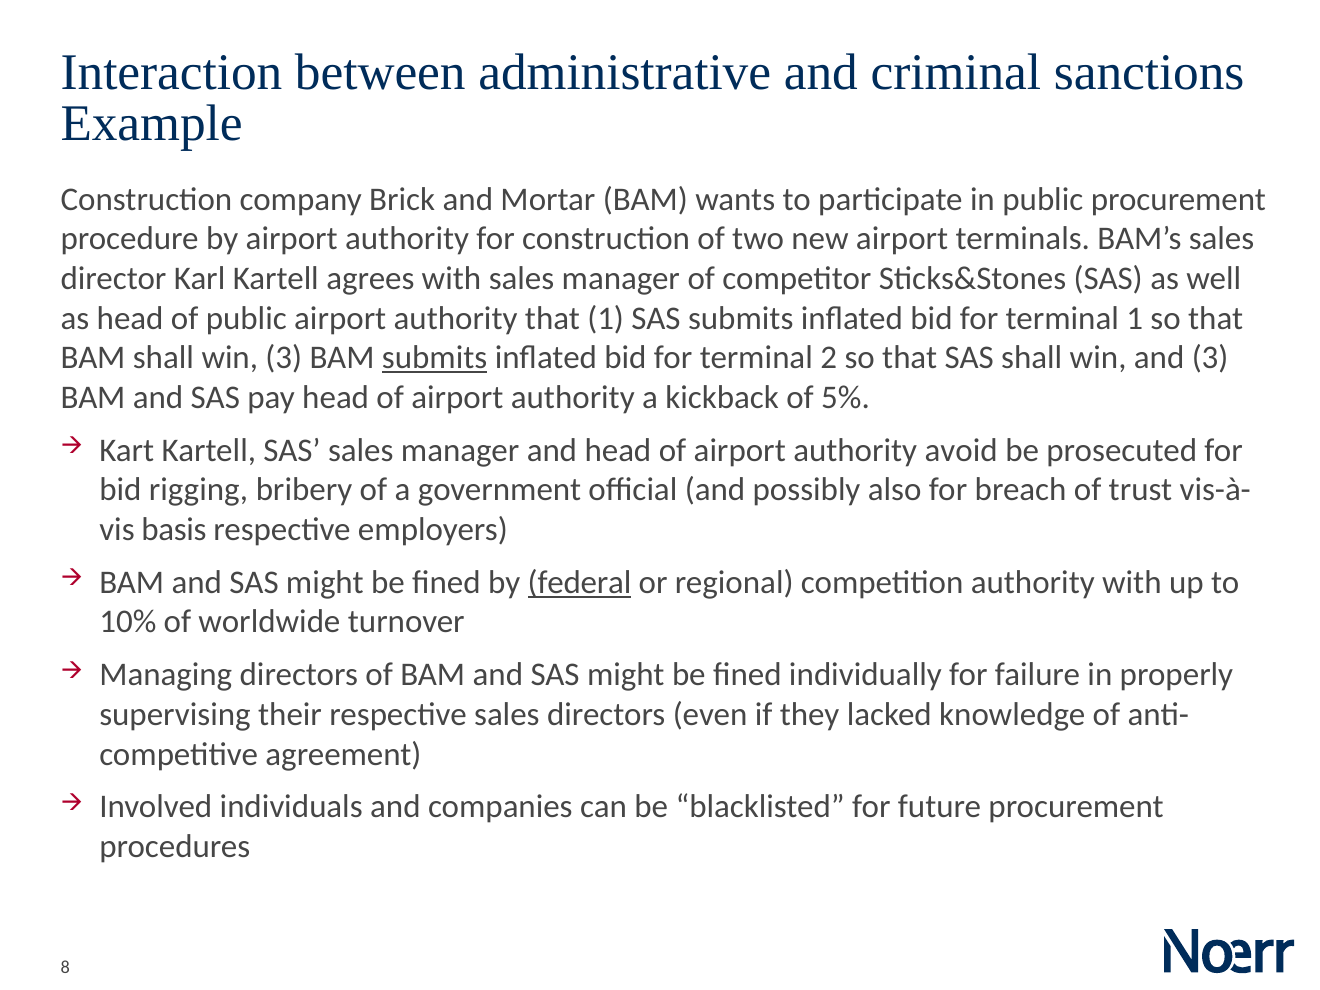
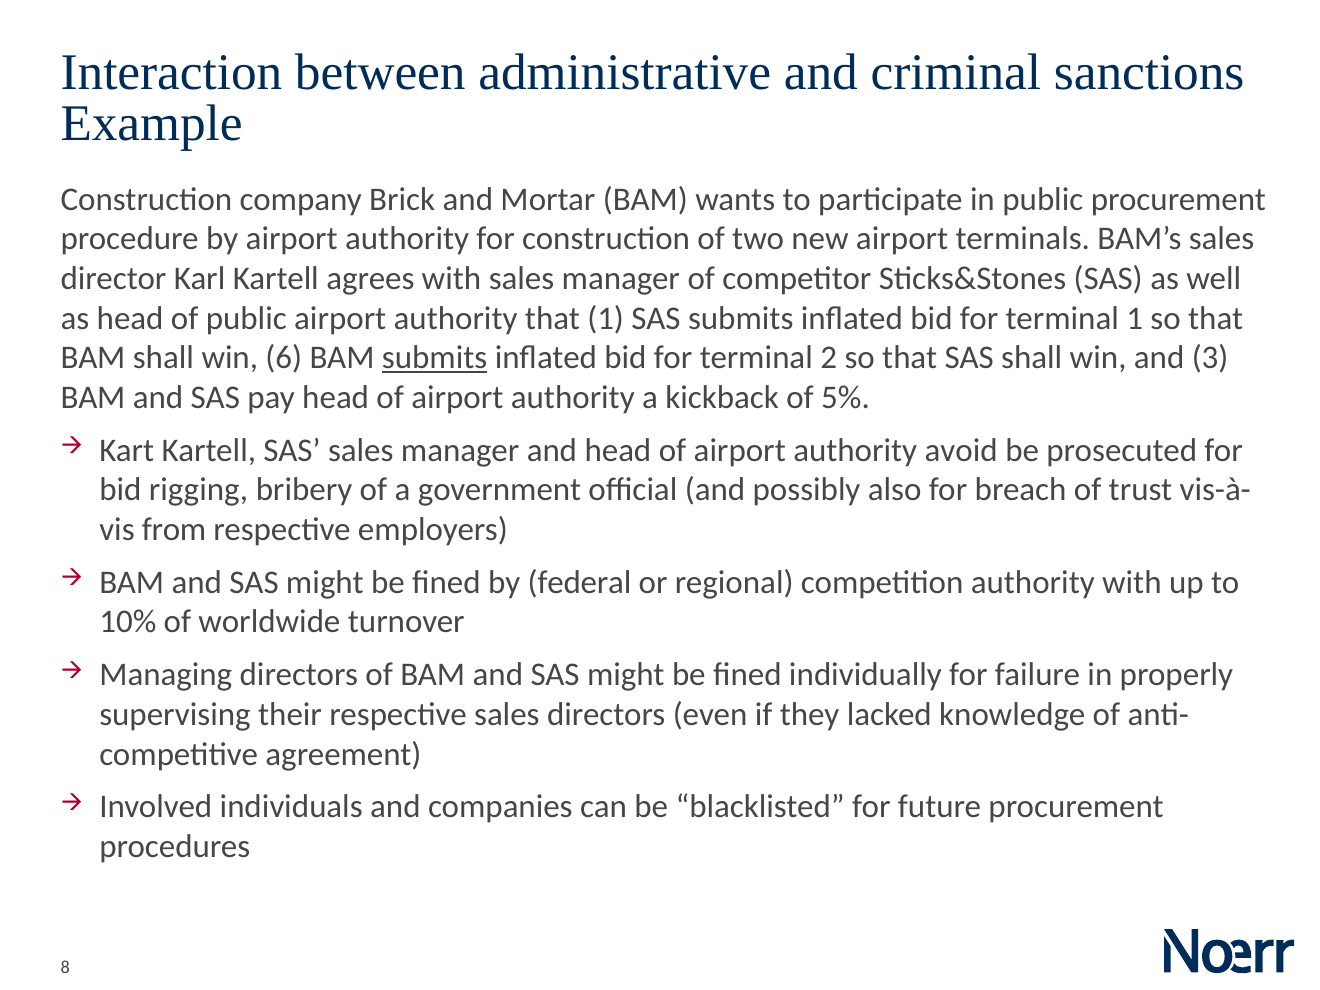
win 3: 3 -> 6
basis: basis -> from
federal underline: present -> none
